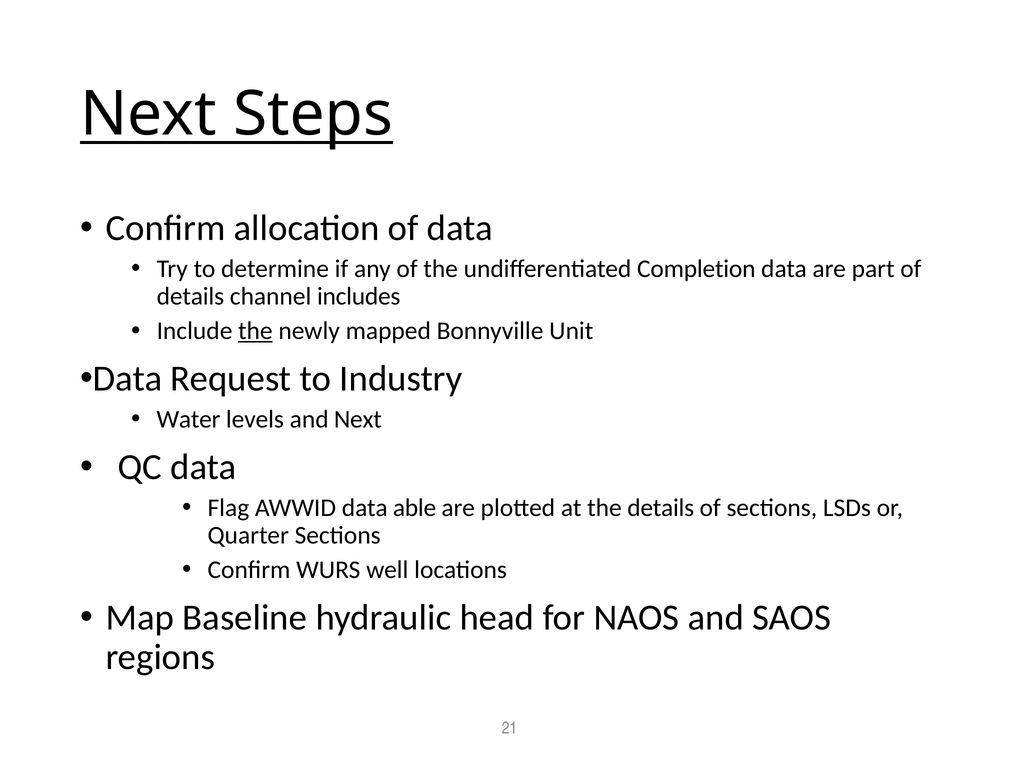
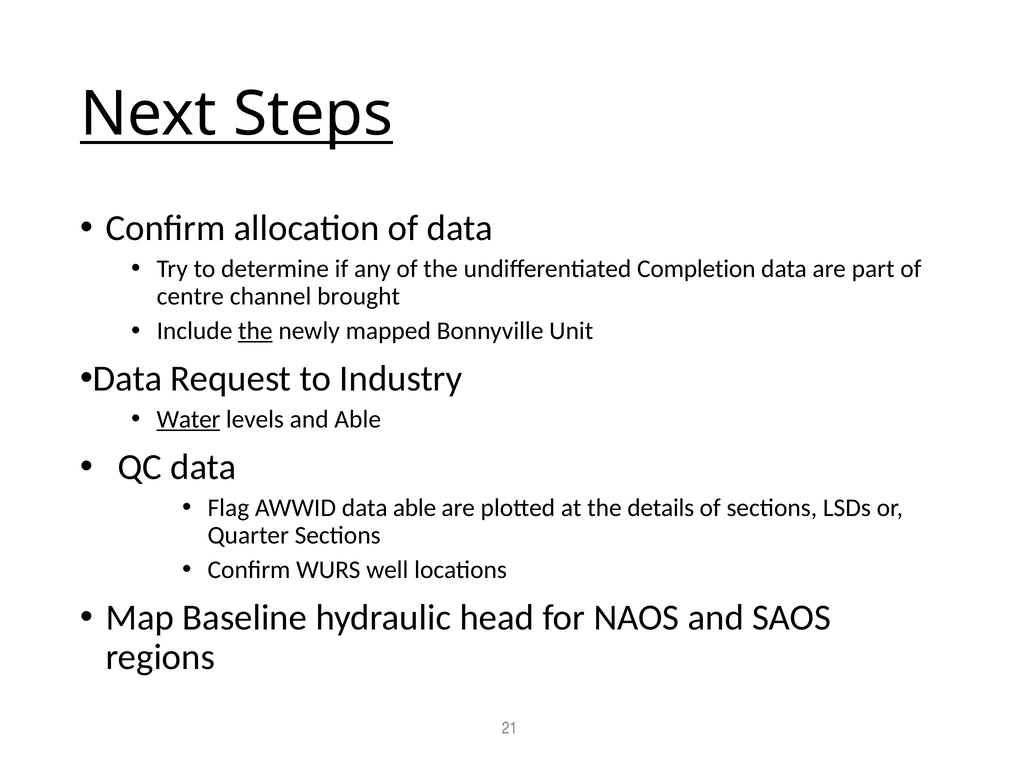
details at (190, 296): details -> centre
includes: includes -> brought
Water underline: none -> present
and Next: Next -> Able
